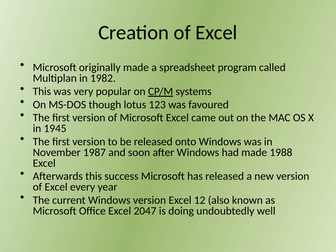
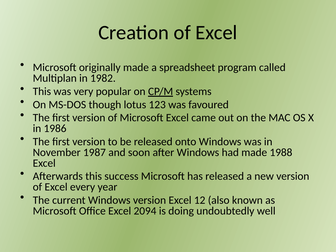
1945: 1945 -> 1986
2047: 2047 -> 2094
